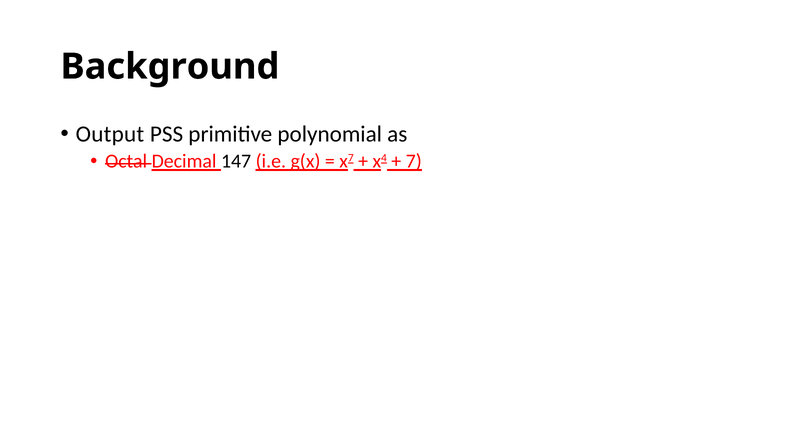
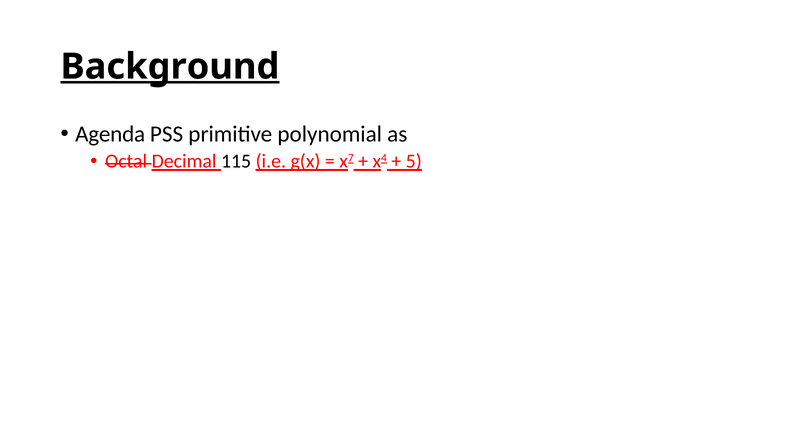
Background underline: none -> present
Output: Output -> Agenda
147: 147 -> 115
7: 7 -> 5
